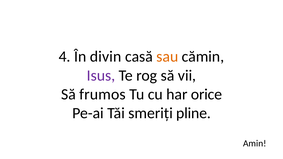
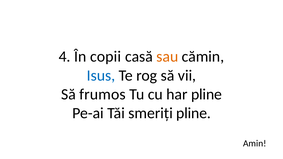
divin: divin -> copii
Isus colour: purple -> blue
har orice: orice -> pline
